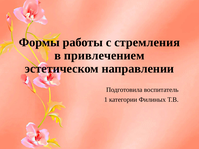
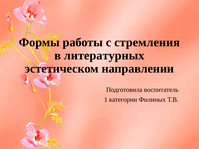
привлечением: привлечением -> литературных
